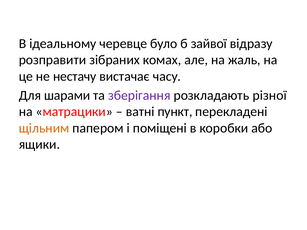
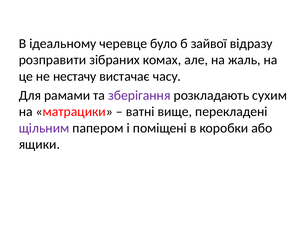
шарами: шарами -> рамами
різної: різної -> сухим
пункт: пункт -> вище
щільним colour: orange -> purple
